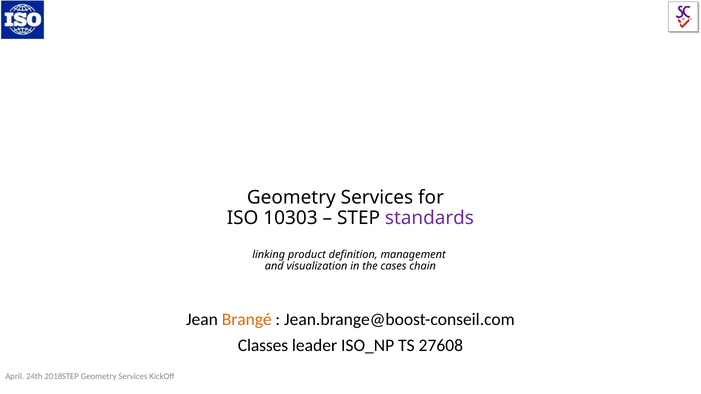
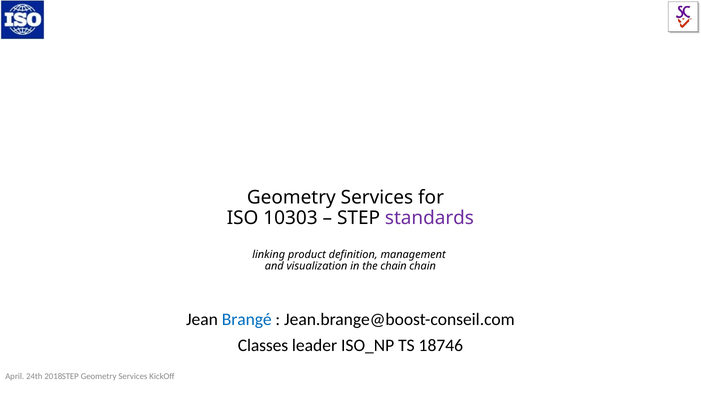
the cases: cases -> chain
Brangé colour: orange -> blue
27608: 27608 -> 18746
